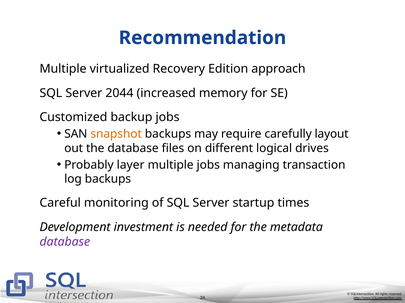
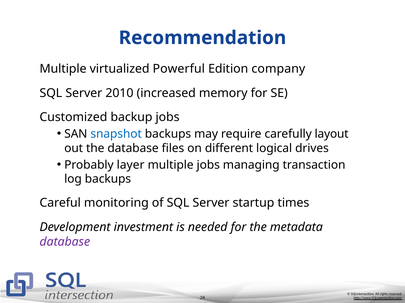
Recovery: Recovery -> Powerful
approach: approach -> company
2044: 2044 -> 2010
snapshot colour: orange -> blue
